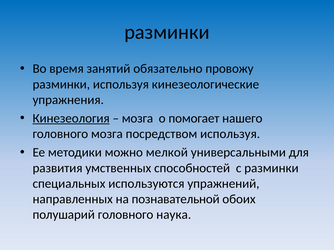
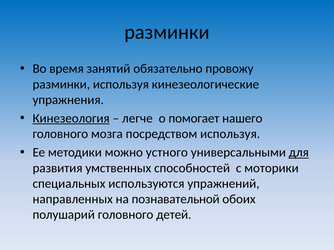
мозга at (137, 119): мозга -> легче
мелкой: мелкой -> устного
для underline: none -> present
с разминки: разминки -> моторики
наука: наука -> детей
